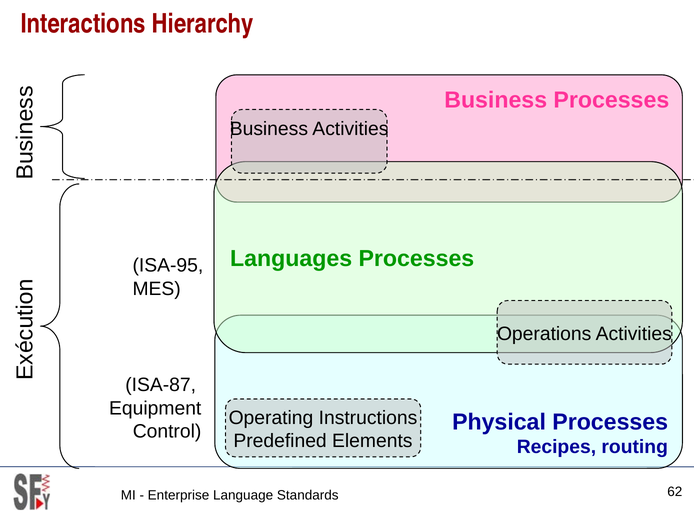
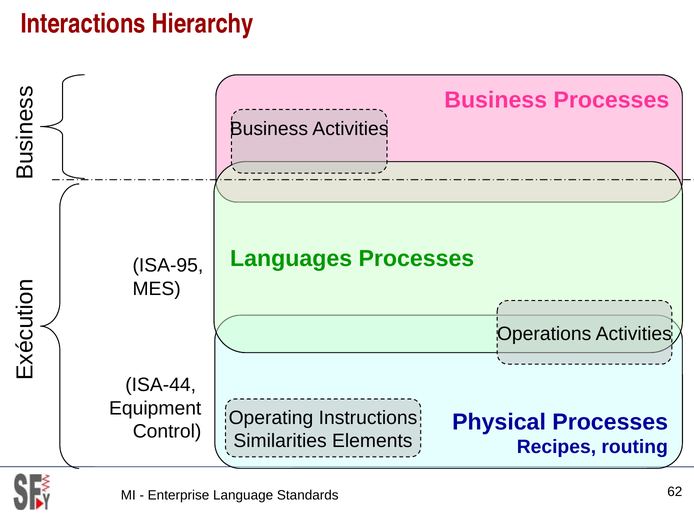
ISA-87: ISA-87 -> ISA-44
Predefined: Predefined -> Similarities
